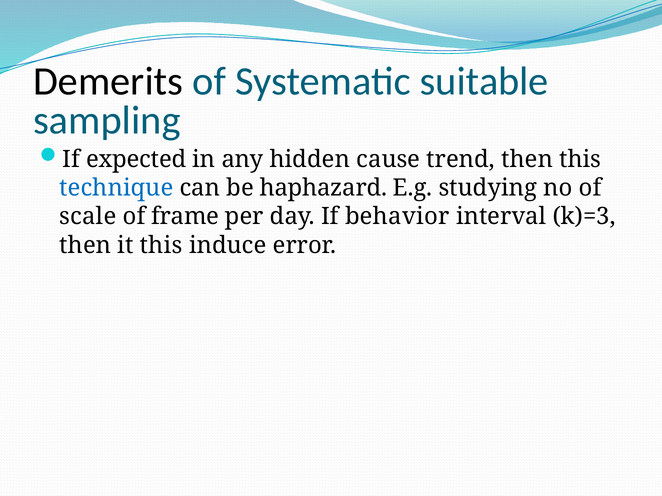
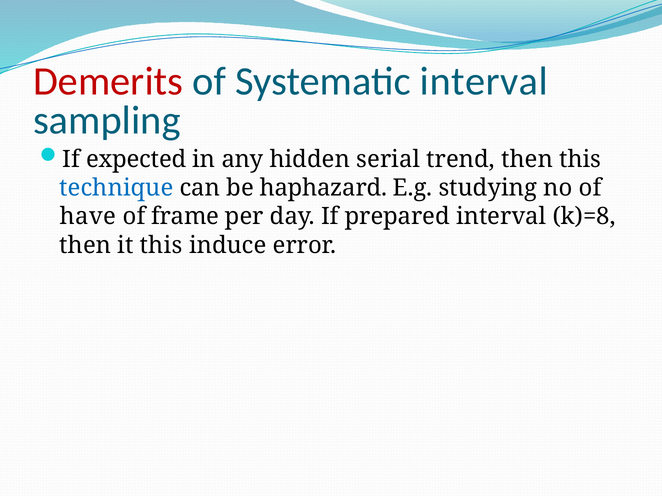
Demerits colour: black -> red
Systematic suitable: suitable -> interval
cause: cause -> serial
scale: scale -> have
behavior: behavior -> prepared
k)=3: k)=3 -> k)=8
